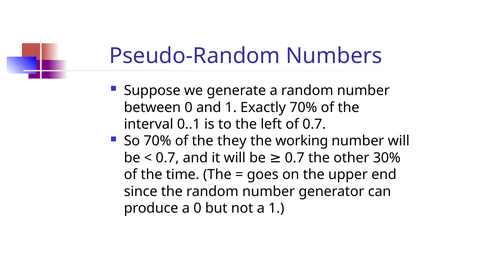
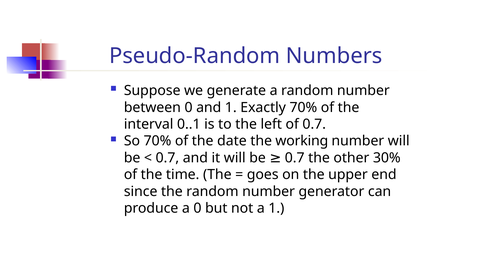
they: they -> date
